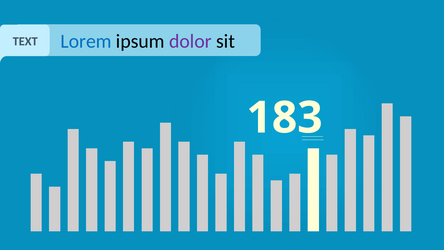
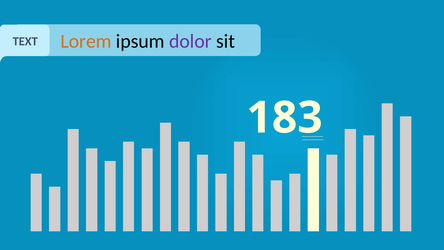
Lorem colour: blue -> orange
